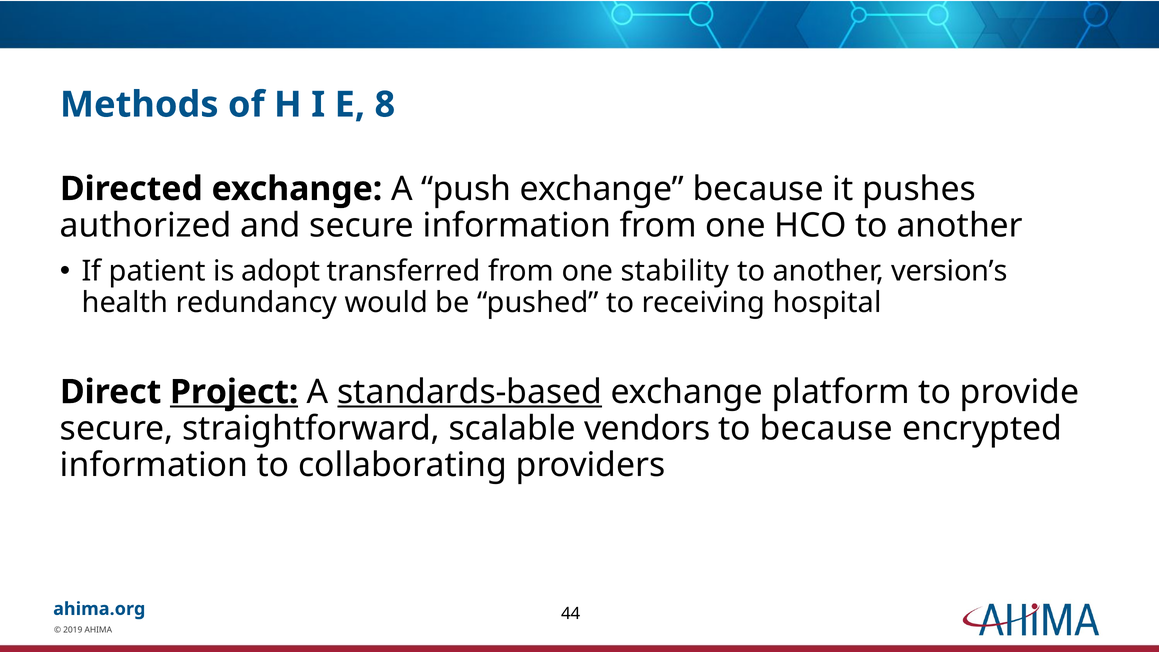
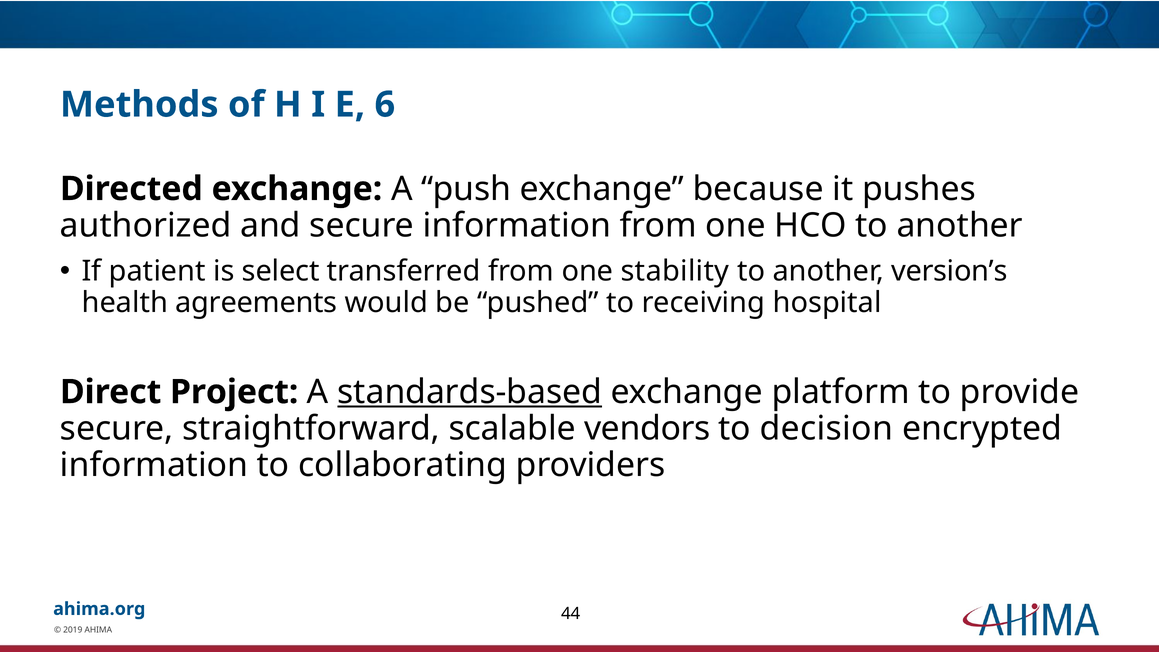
8: 8 -> 6
adopt: adopt -> select
redundancy: redundancy -> agreements
Project underline: present -> none
to because: because -> decision
